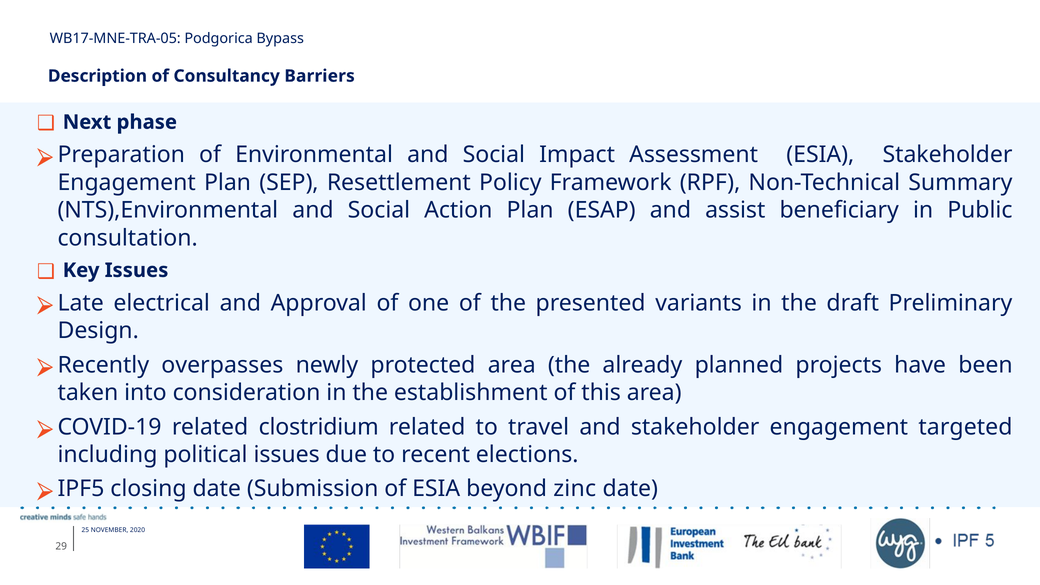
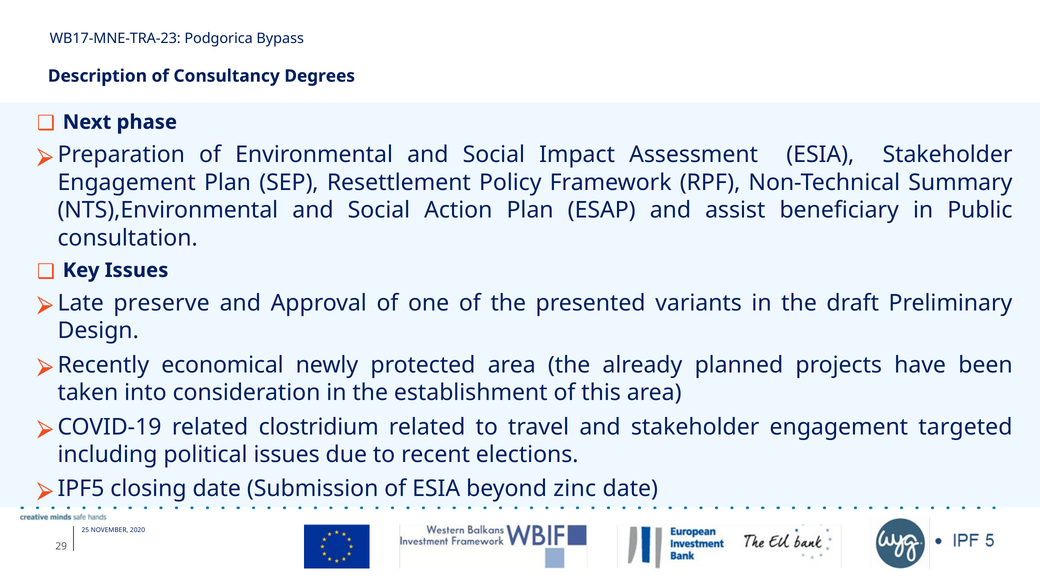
WB17-MNE-TRA-05: WB17-MNE-TRA-05 -> WB17-MNE-TRA-23
Barriers: Barriers -> Degrees
electrical: electrical -> preserve
overpasses: overpasses -> economical
